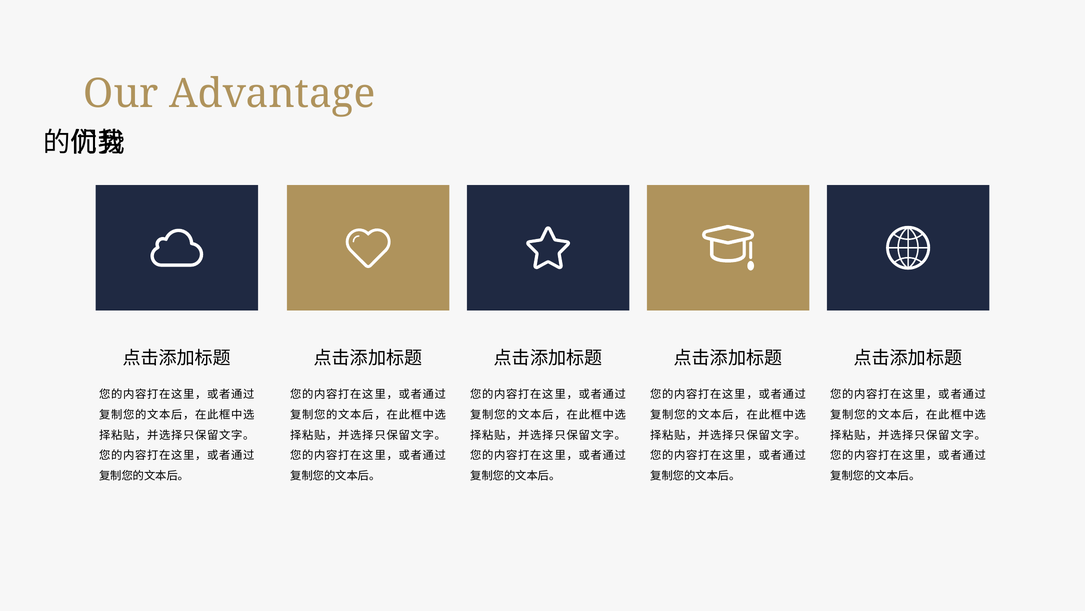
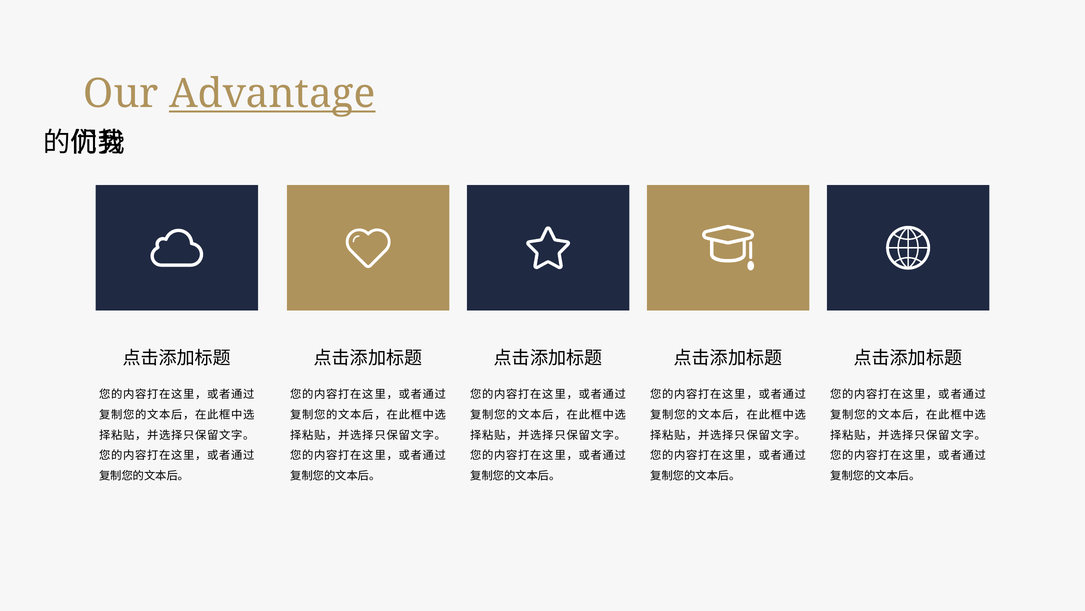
Advantage underline: none -> present
